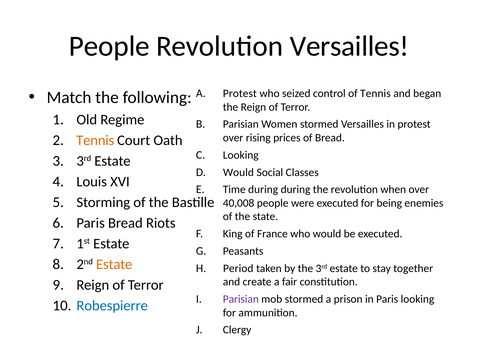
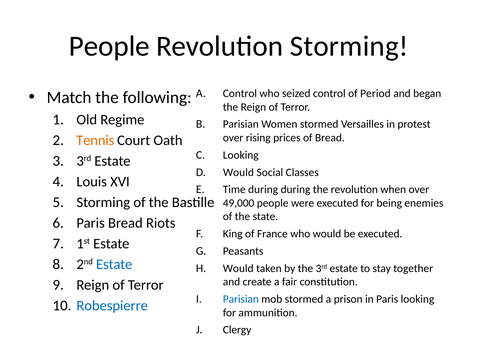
Revolution Versailles: Versailles -> Storming
A Protest: Protest -> Control
of Tennis: Tennis -> Period
40,008: 40,008 -> 49,000
Estate at (114, 265) colour: orange -> blue
Period at (238, 269): Period -> Would
Parisian at (241, 300) colour: purple -> blue
